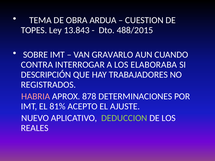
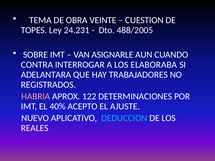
ARDUA: ARDUA -> VEINTE
13.843: 13.843 -> 24.231
488/2015: 488/2015 -> 488/2005
GRAVARLO: GRAVARLO -> ASIGNARLE
DESCRIPCIÓN: DESCRIPCIÓN -> ADELANTARA
878: 878 -> 122
81%: 81% -> 40%
DEDUCCION colour: light green -> light blue
